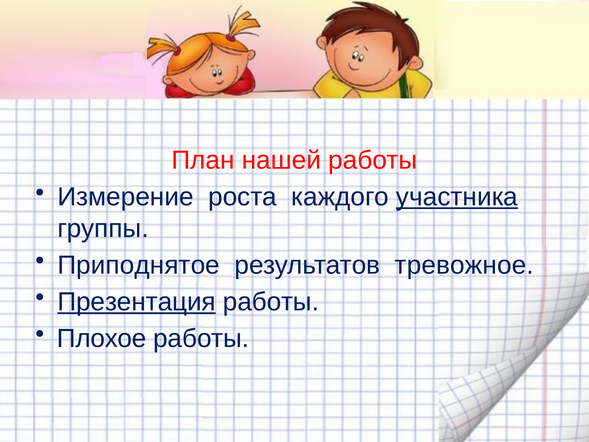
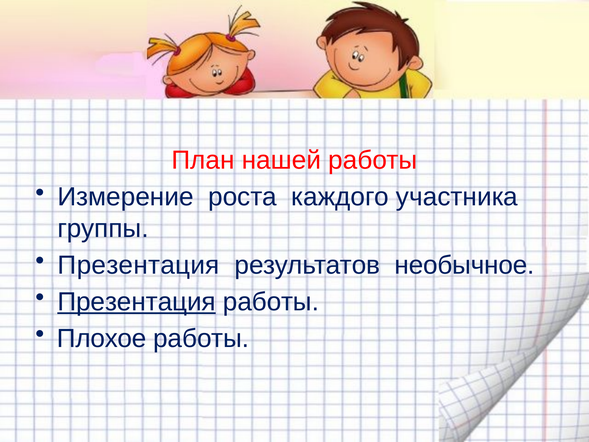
участника underline: present -> none
Приподнятое at (139, 265): Приподнятое -> Презентация
тревожное: тревожное -> необычное
